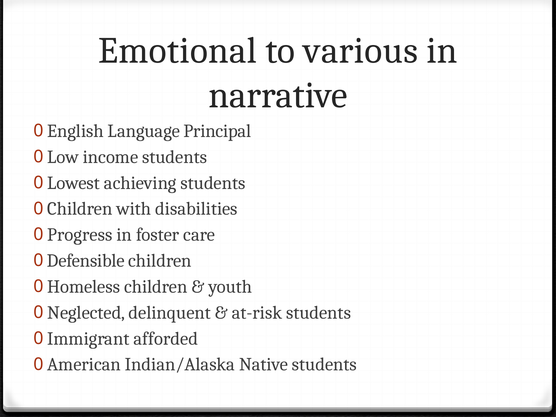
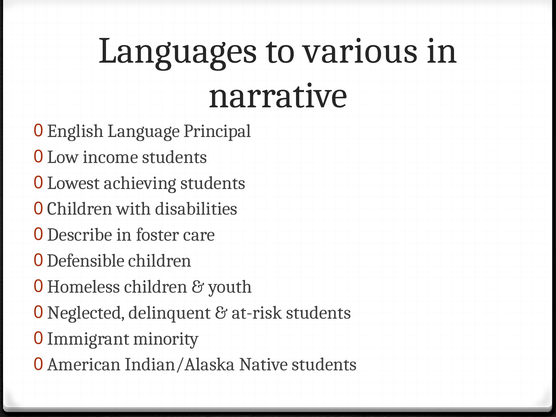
Emotional: Emotional -> Languages
Progress: Progress -> Describe
afforded: afforded -> minority
